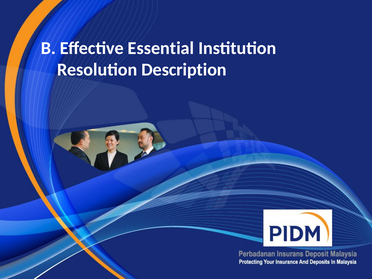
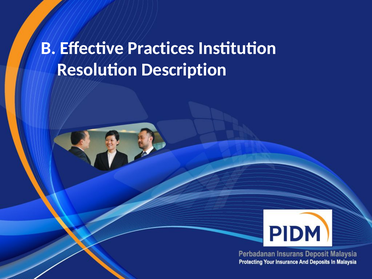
Essential: Essential -> Practices
